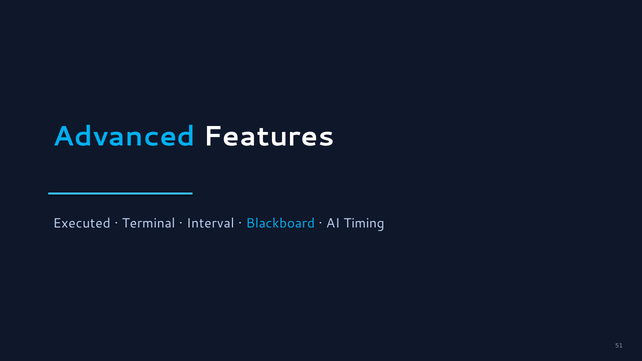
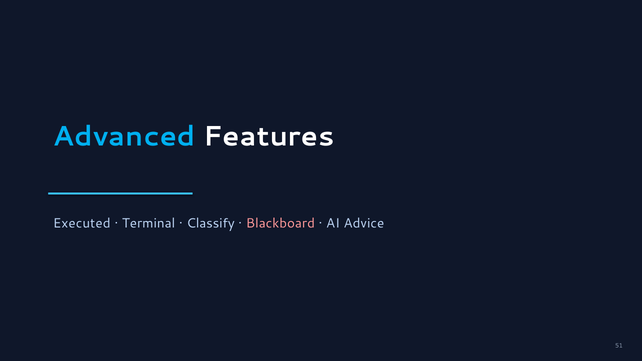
Interval: Interval -> Classify
Blackboard colour: light blue -> pink
Timing: Timing -> Advice
